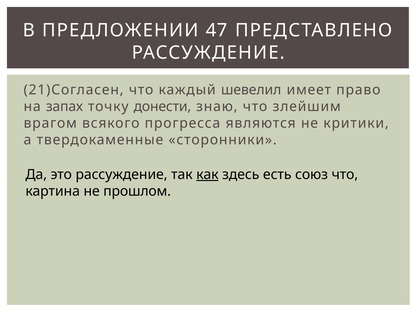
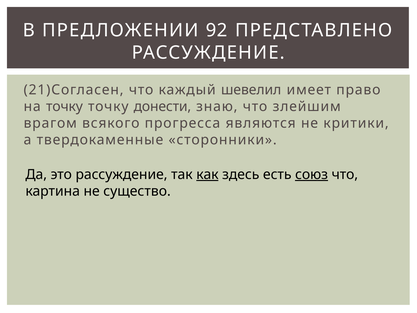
47: 47 -> 92
на запах: запах -> точку
союз underline: none -> present
прошлом: прошлом -> существо
